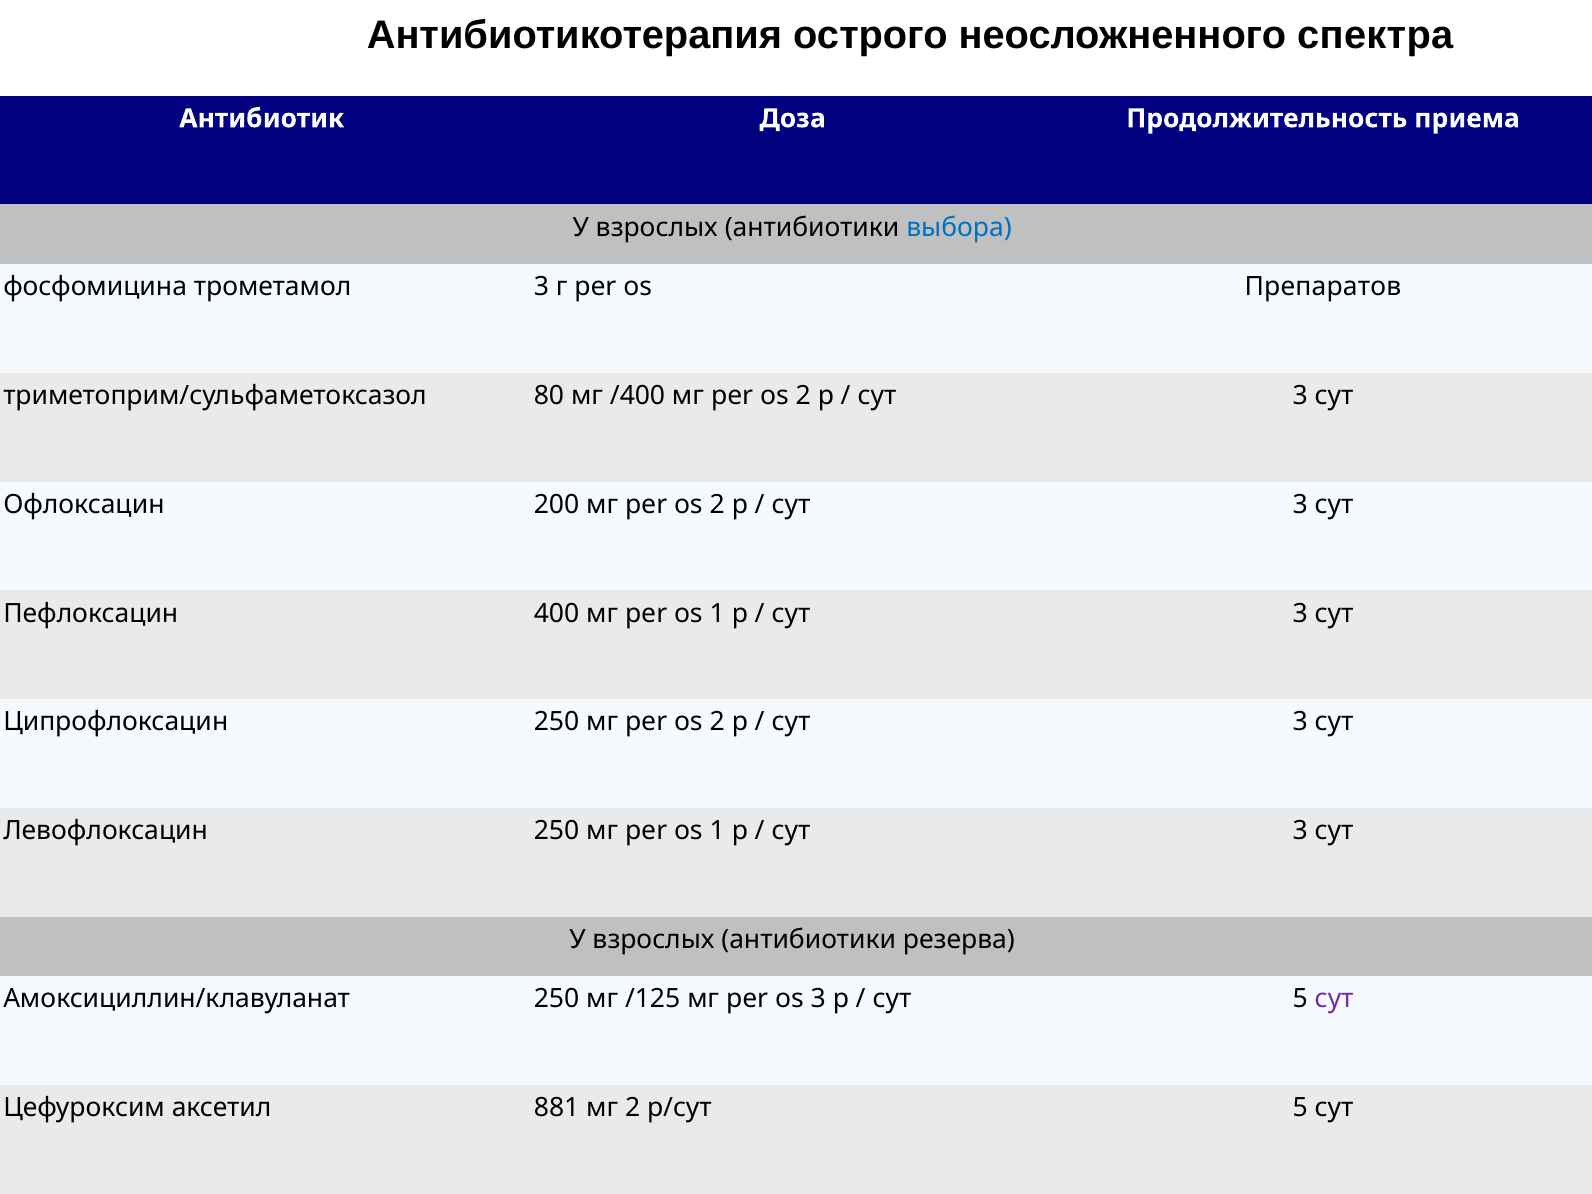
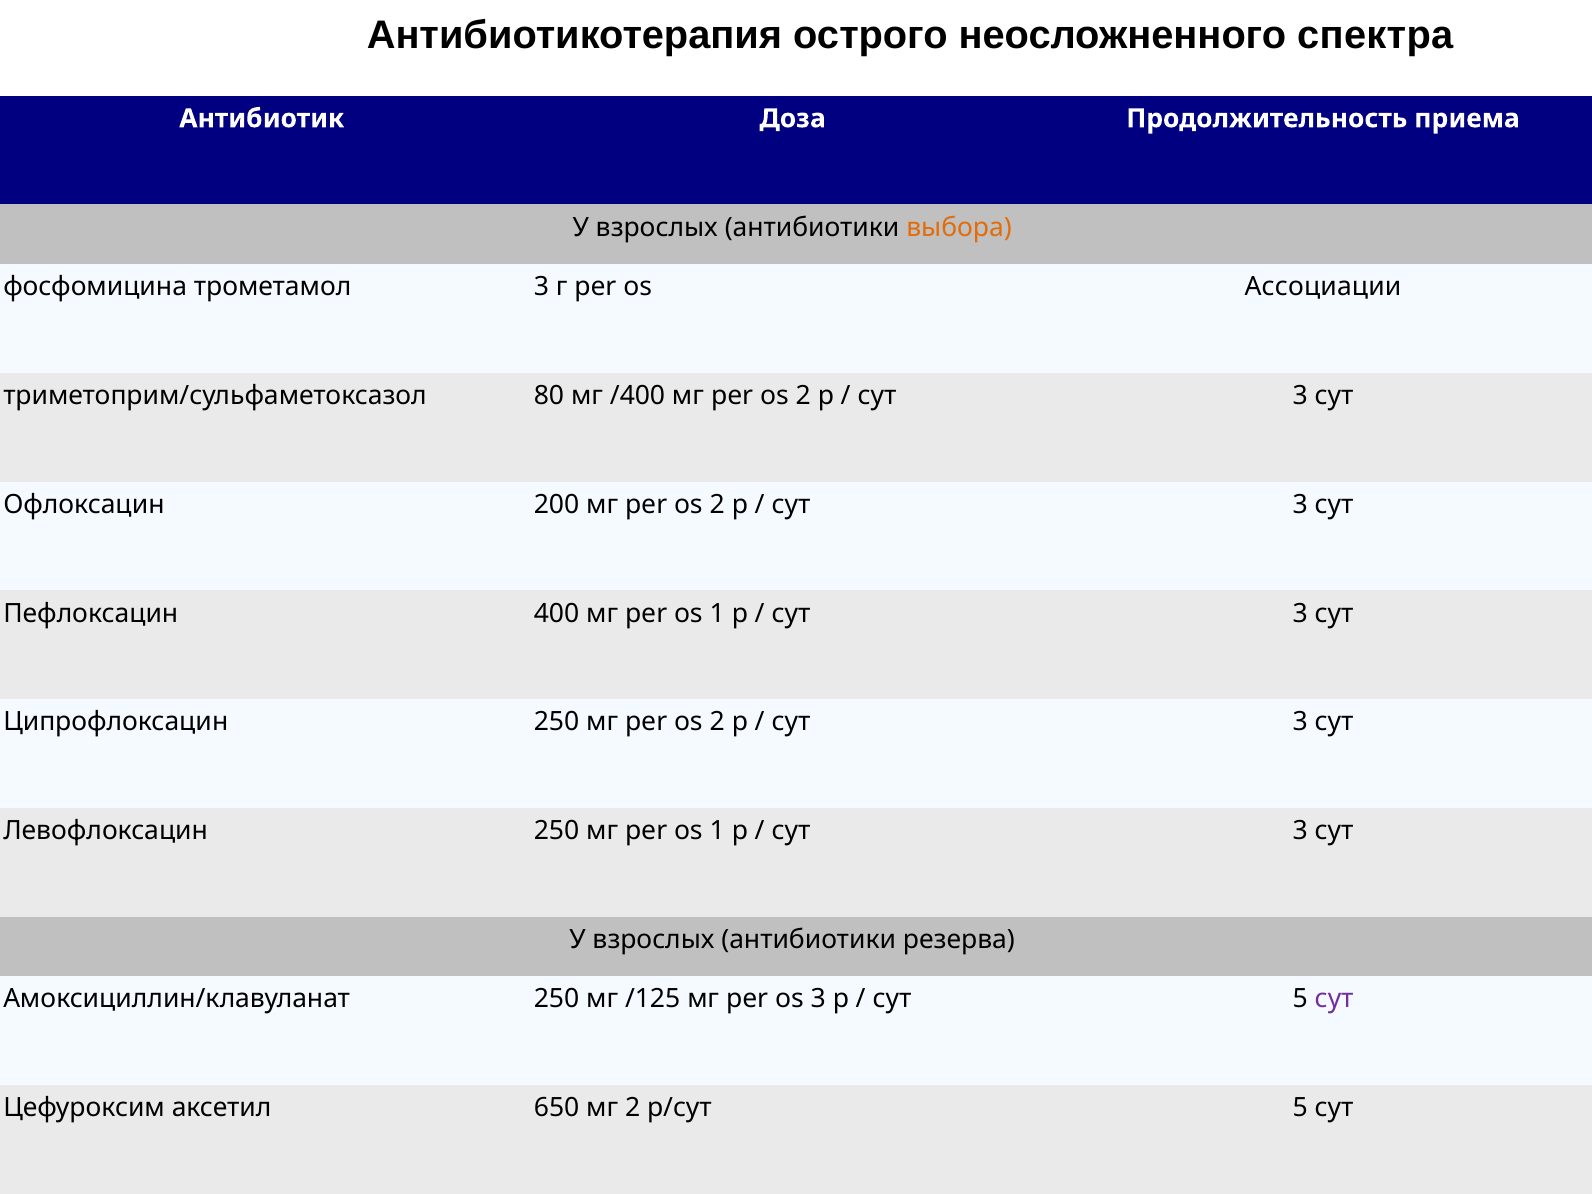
выбора colour: blue -> orange
Препаратов: Препаратов -> Ассоциации
881: 881 -> 650
